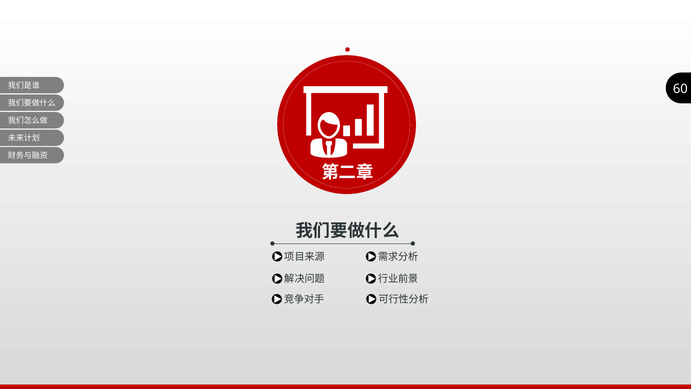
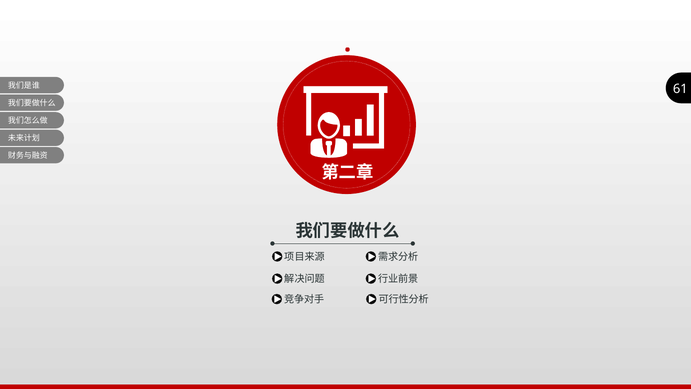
60: 60 -> 61
